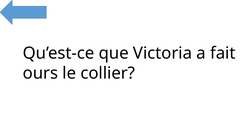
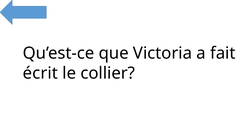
ours: ours -> écrit
